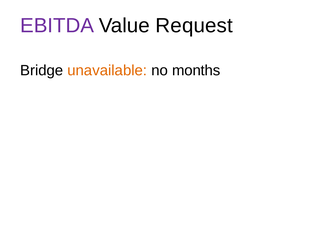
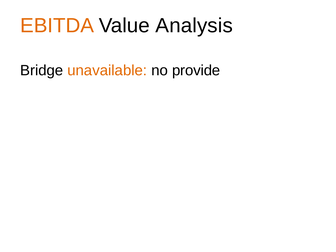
EBITDA colour: purple -> orange
Request: Request -> Analysis
months: months -> provide
